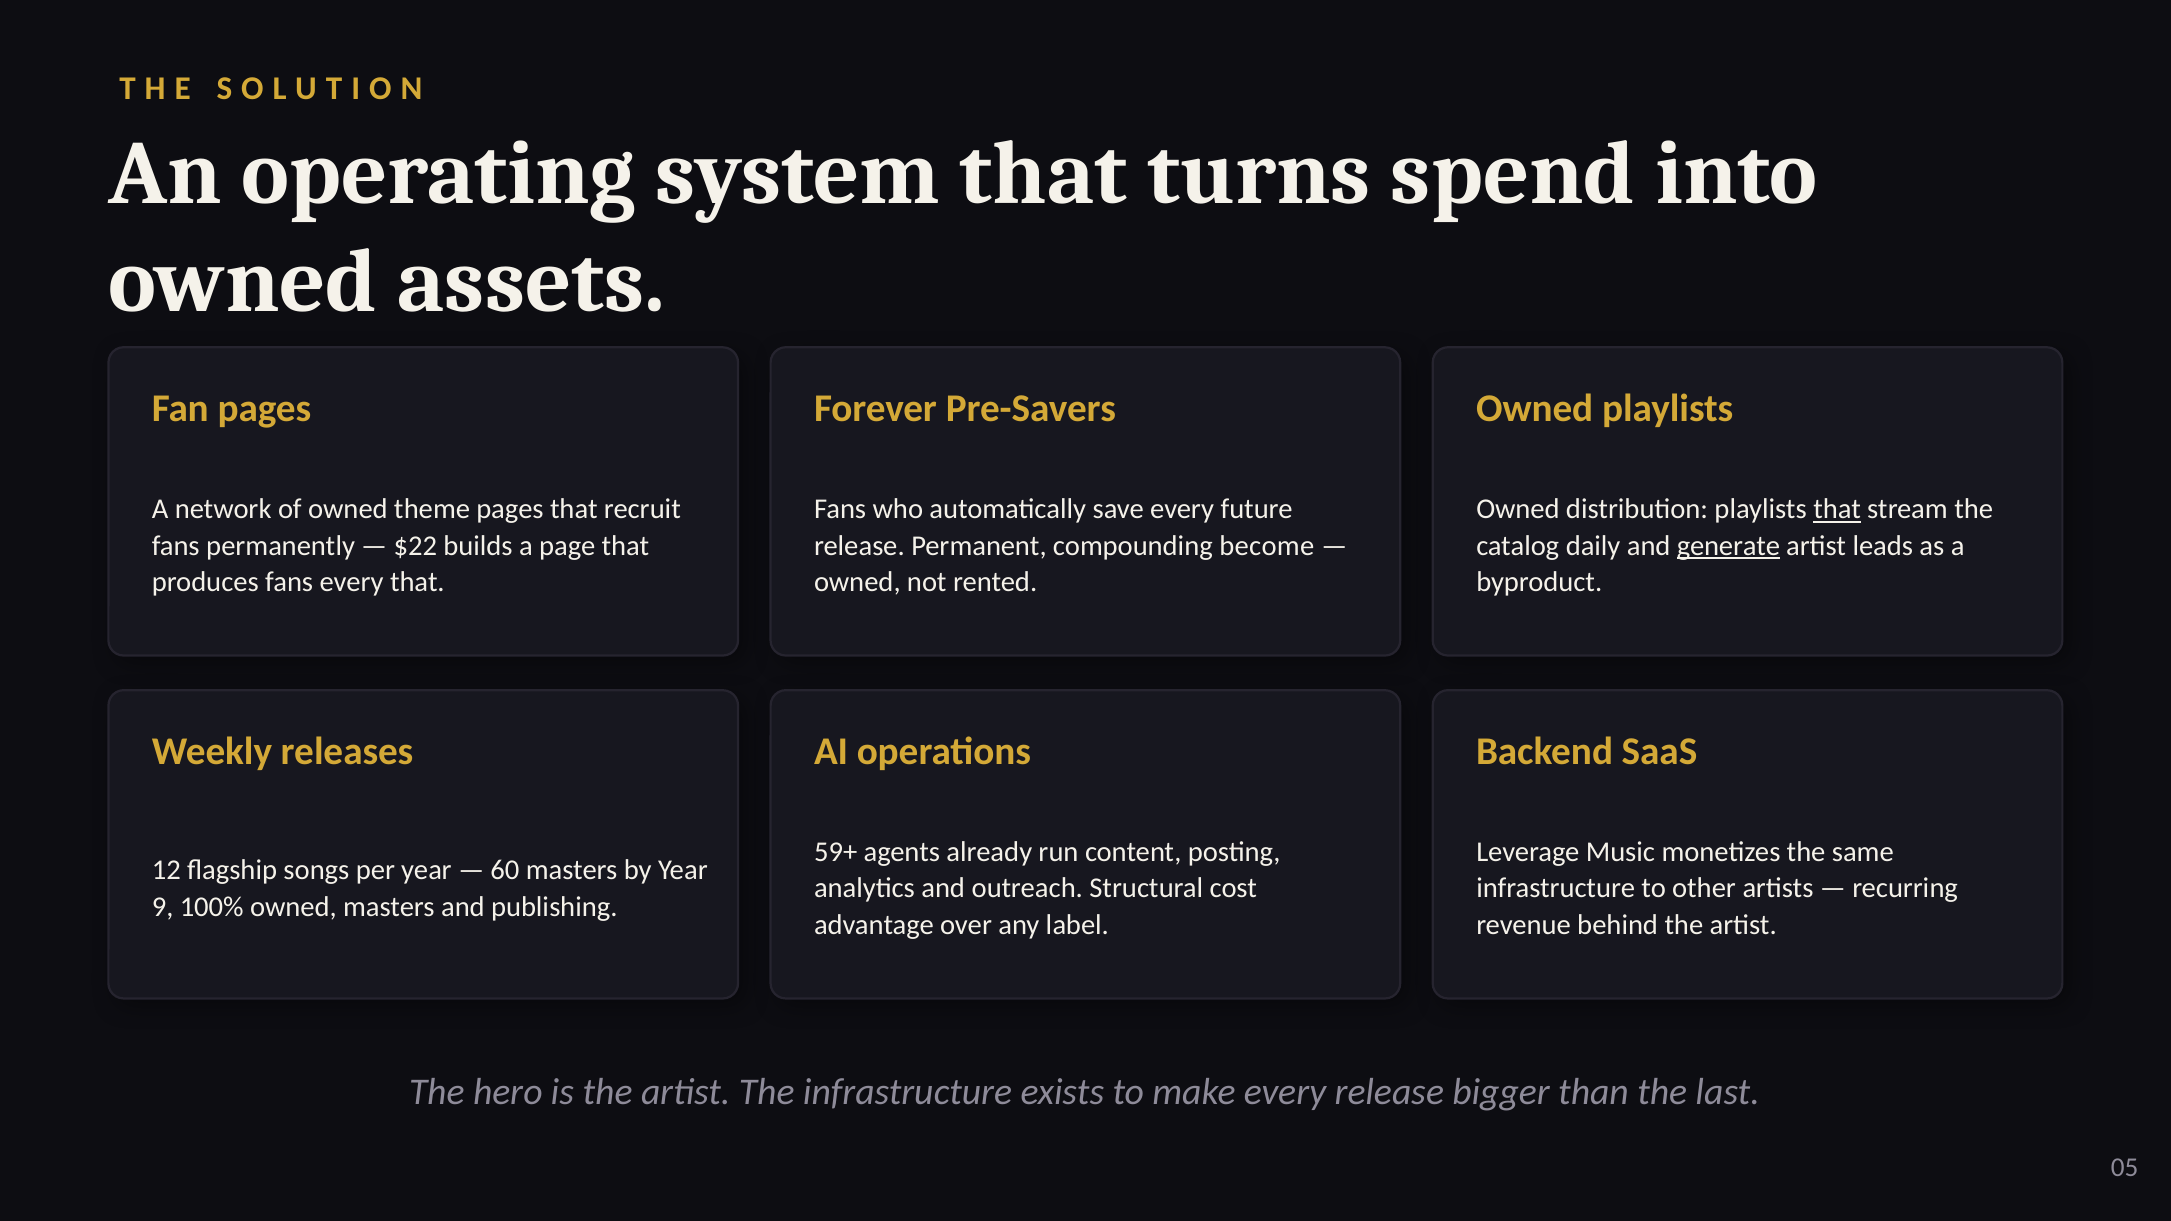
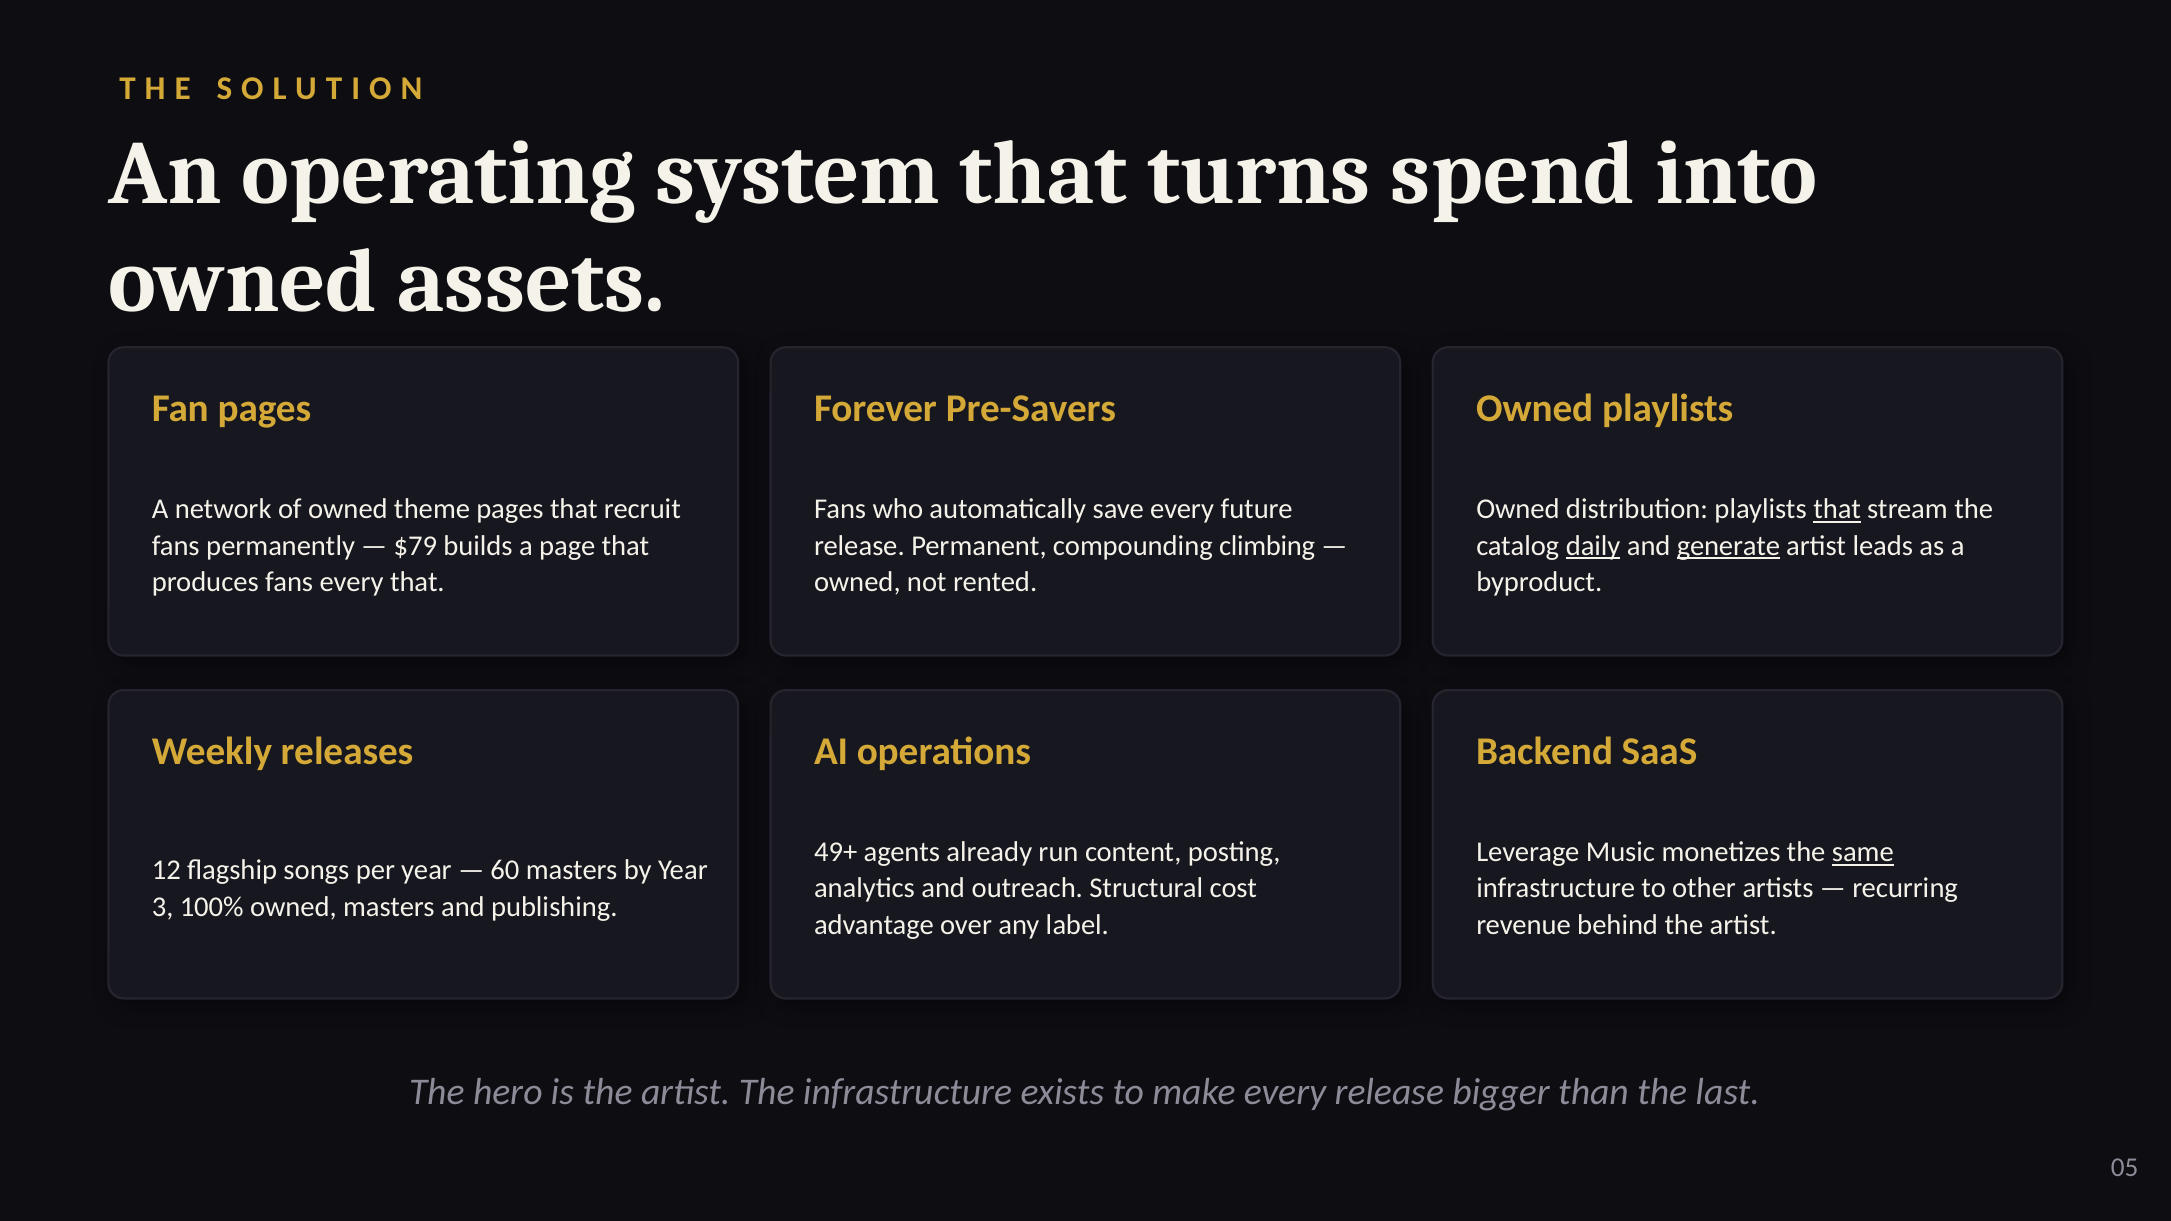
$22: $22 -> $79
become: become -> climbing
daily underline: none -> present
59+: 59+ -> 49+
same underline: none -> present
9: 9 -> 3
